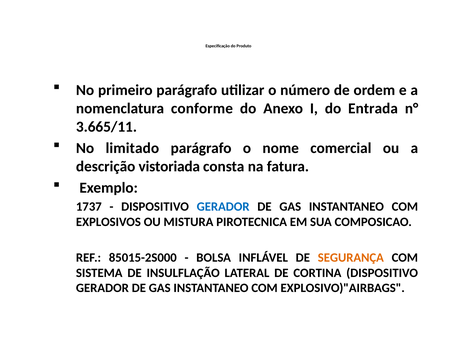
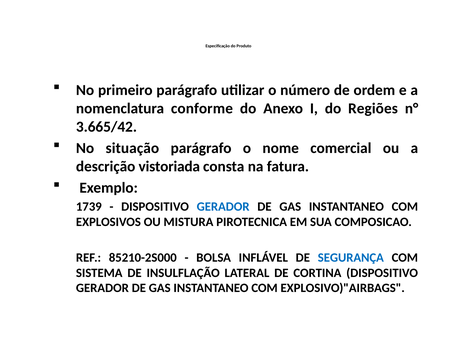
Entrada: Entrada -> Regiões
3.665/11: 3.665/11 -> 3.665/42
limitado: limitado -> situação
1737: 1737 -> 1739
85015-2S000: 85015-2S000 -> 85210-2S000
SEGURANÇA colour: orange -> blue
